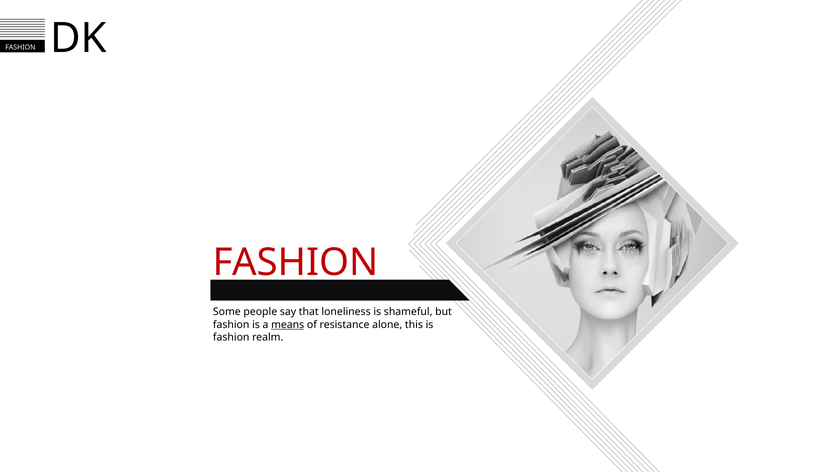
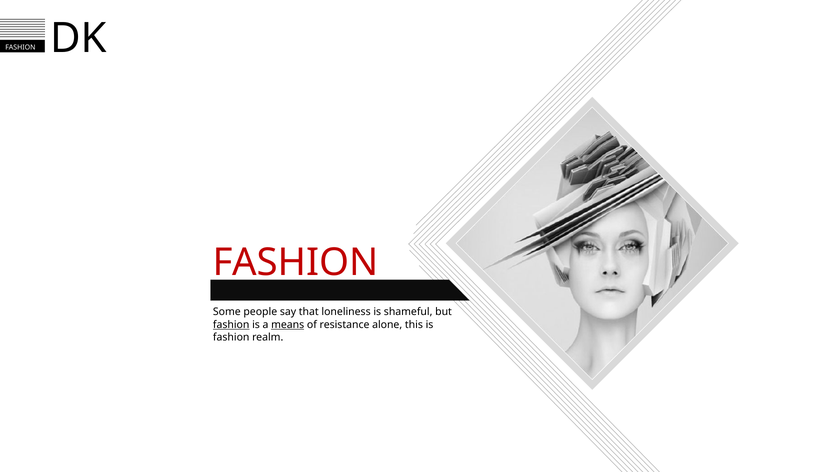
fashion at (231, 325) underline: none -> present
